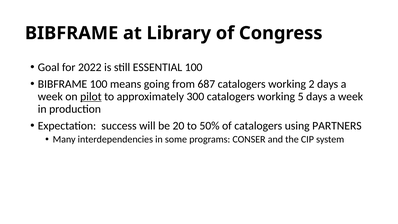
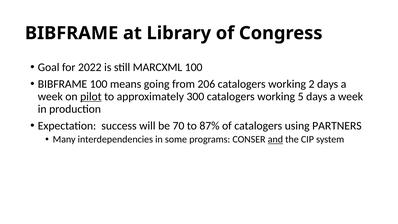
ESSENTIAL: ESSENTIAL -> MARCXML
687: 687 -> 206
20: 20 -> 70
50%: 50% -> 87%
and underline: none -> present
